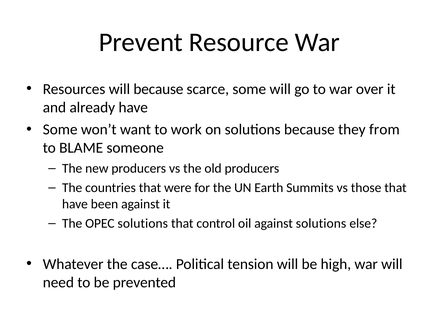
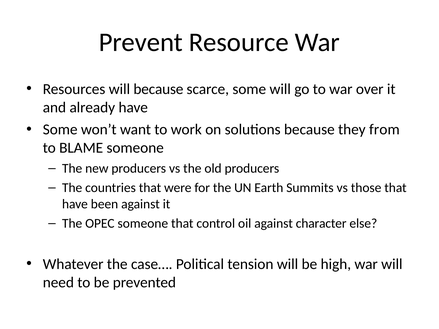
OPEC solutions: solutions -> someone
against solutions: solutions -> character
